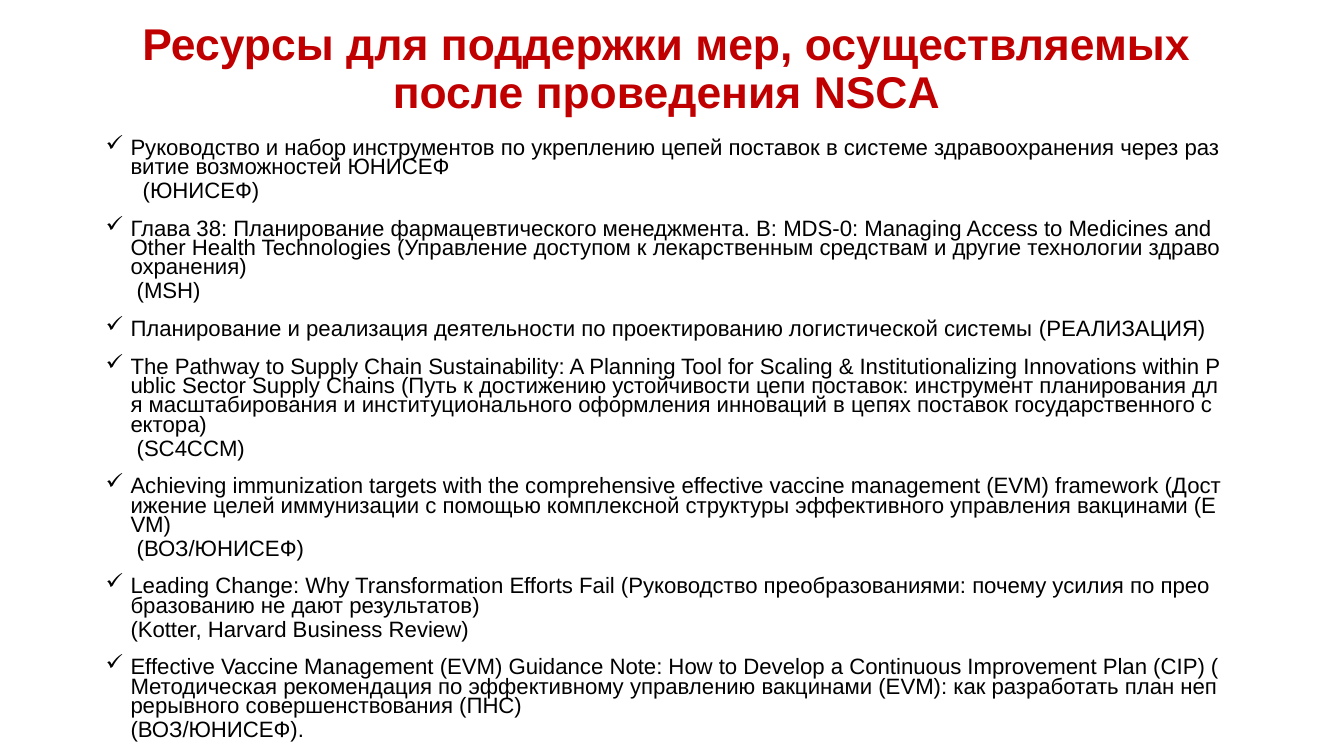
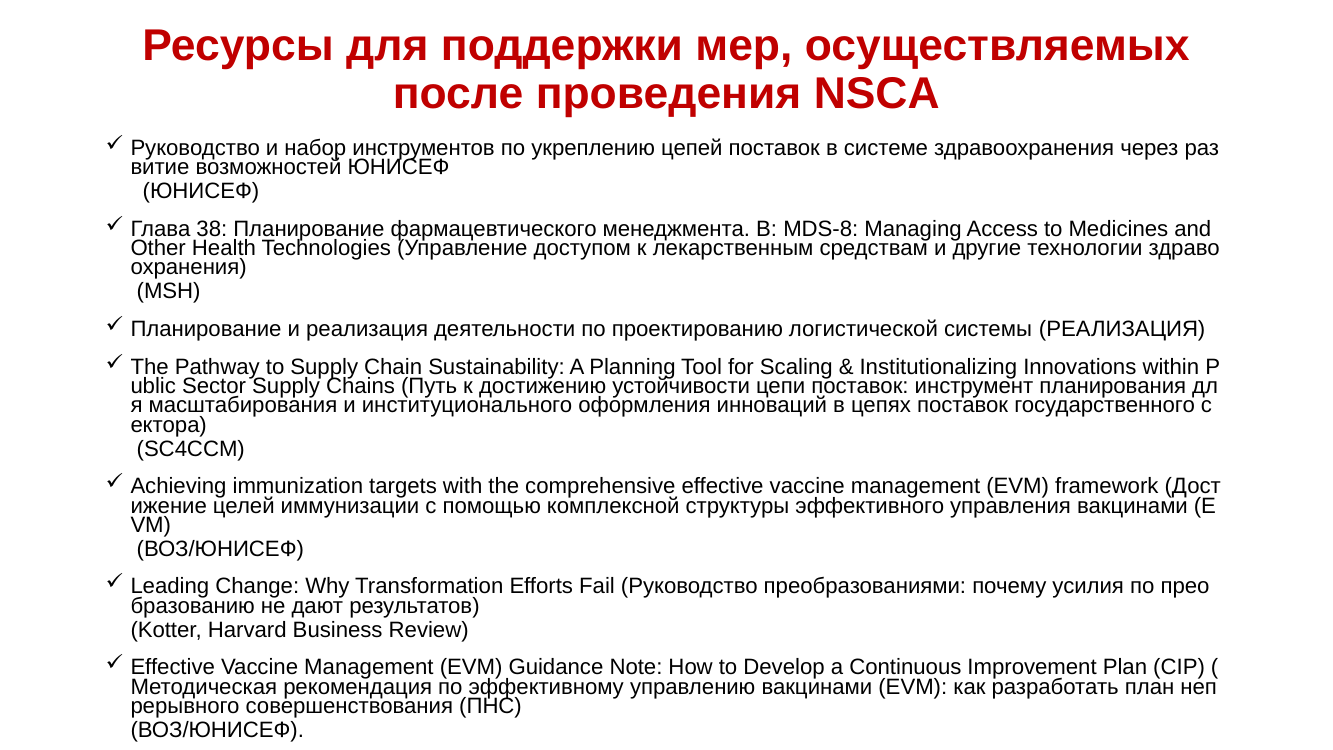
MDS-0: MDS-0 -> MDS-8
